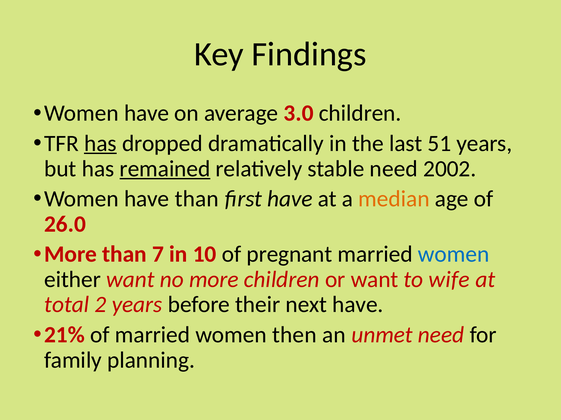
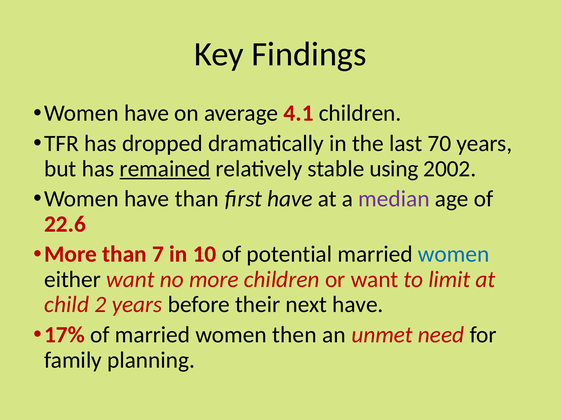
3.0: 3.0 -> 4.1
has at (100, 144) underline: present -> none
51: 51 -> 70
stable need: need -> using
median colour: orange -> purple
26.0: 26.0 -> 22.6
pregnant: pregnant -> potential
wife: wife -> limit
total: total -> child
21%: 21% -> 17%
